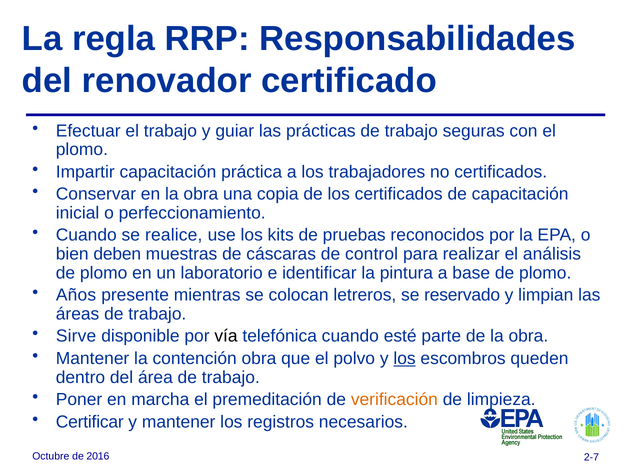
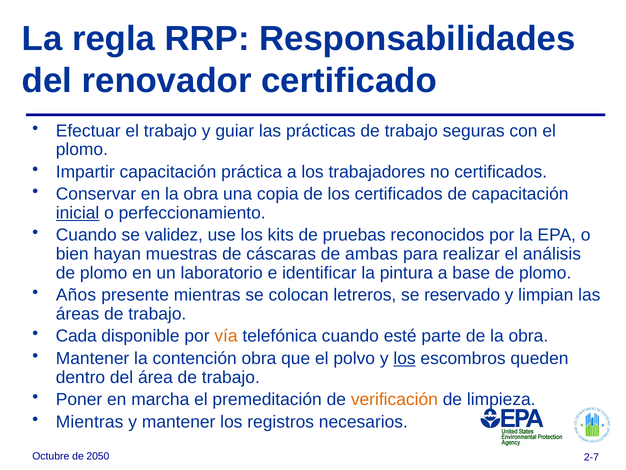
inicial underline: none -> present
realice: realice -> validez
deben: deben -> hayan
control: control -> ambas
Sirve: Sirve -> Cada
vía colour: black -> orange
Certificar at (90, 421): Certificar -> Mientras
2016: 2016 -> 2050
